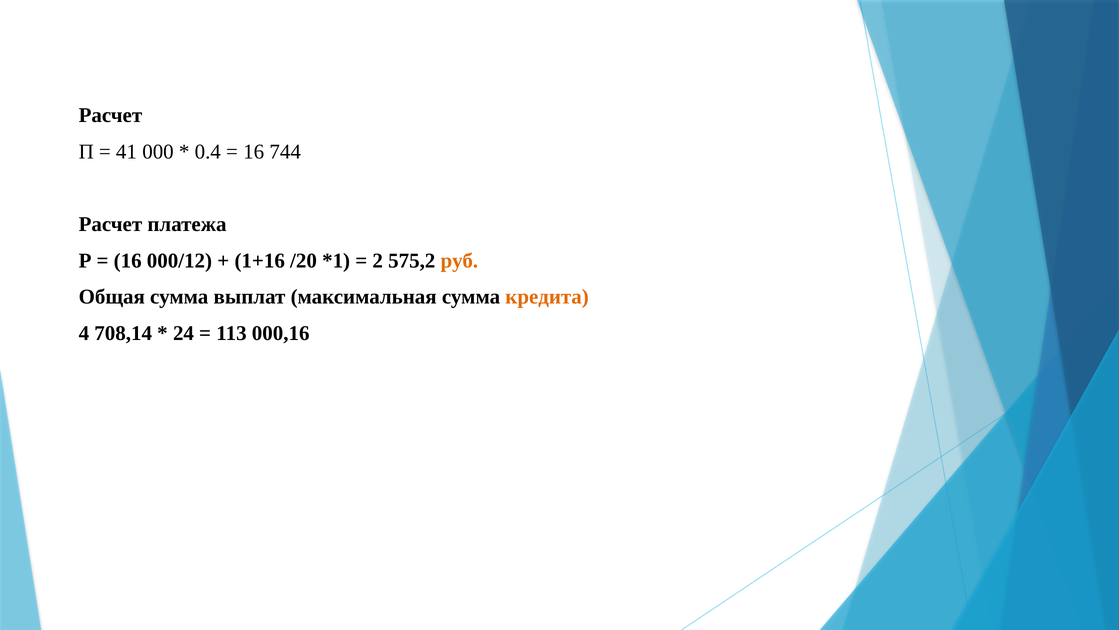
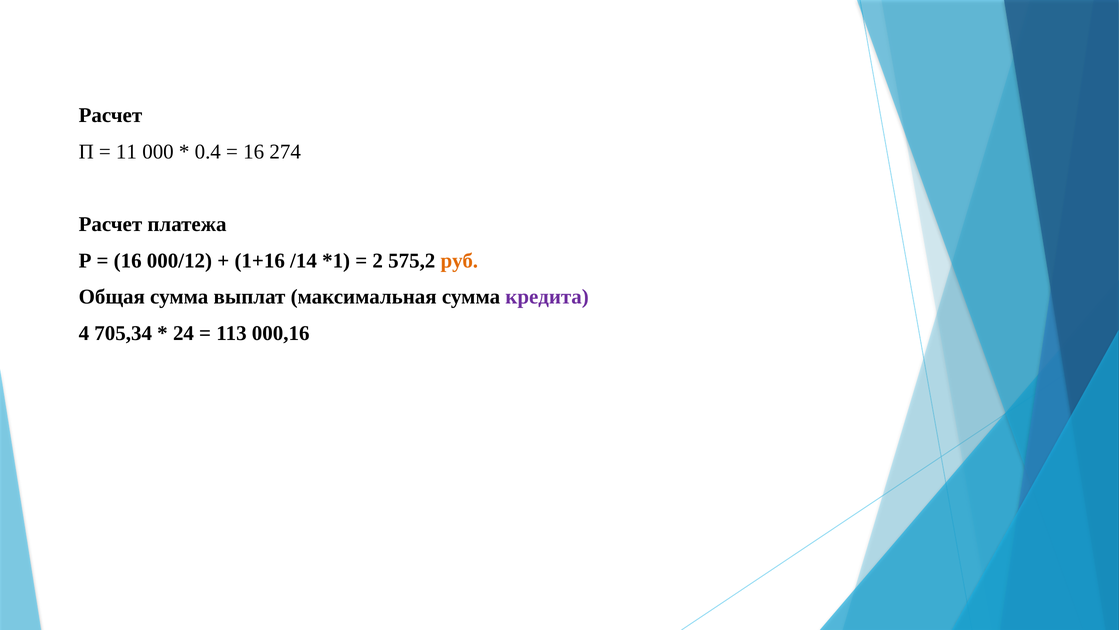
41: 41 -> 11
744: 744 -> 274
/20: /20 -> /14
кредита colour: orange -> purple
708,14: 708,14 -> 705,34
